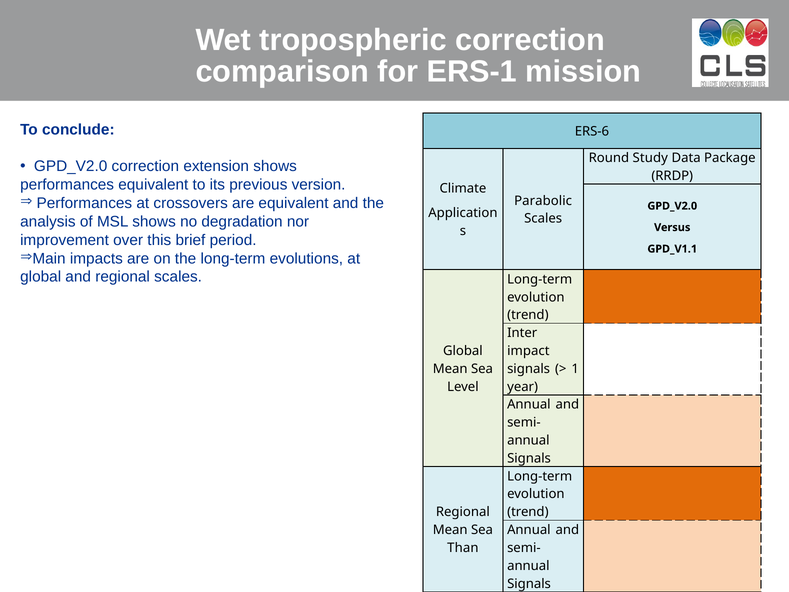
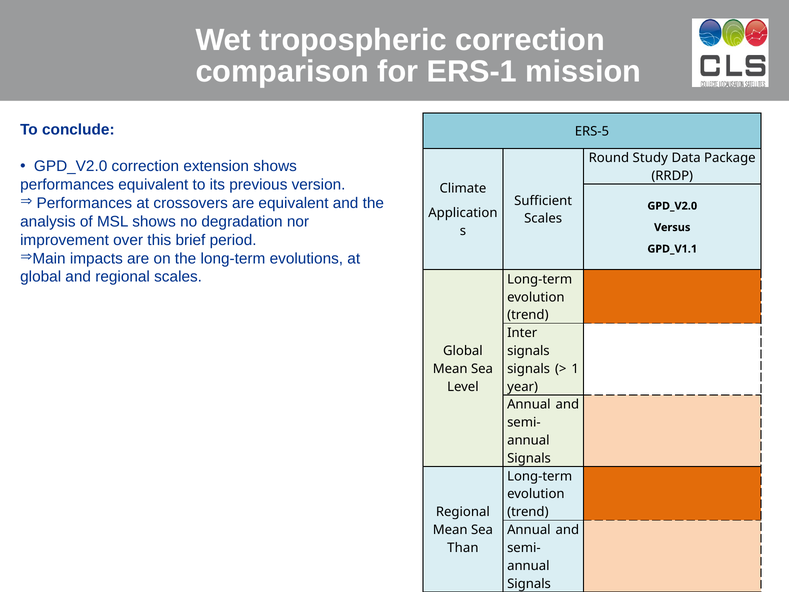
ERS-6: ERS-6 -> ERS-5
Parabolic: Parabolic -> Sufficient
impact at (528, 351): impact -> signals
